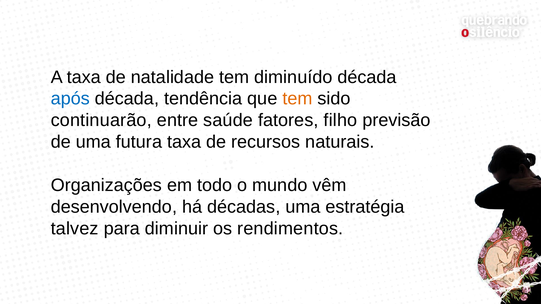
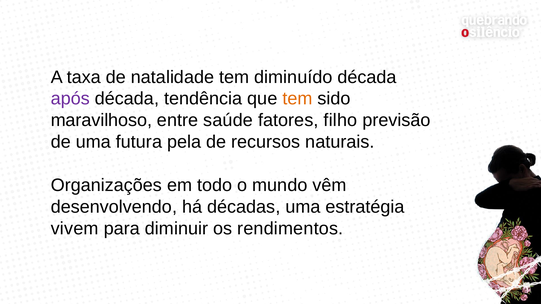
após colour: blue -> purple
continuarão: continuarão -> maravilhoso
futura taxa: taxa -> pela
talvez: talvez -> vivem
